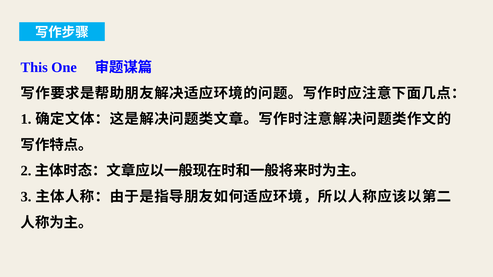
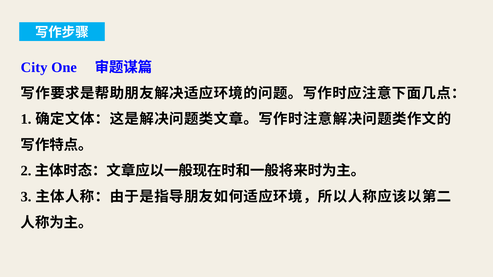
This: This -> City
